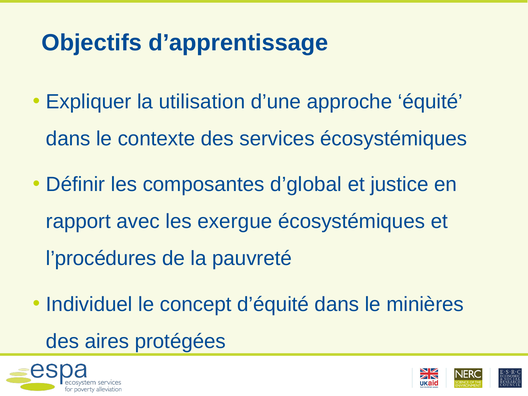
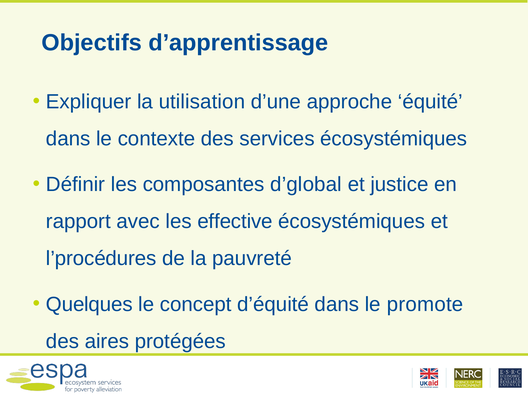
exergue: exergue -> effective
Individuel: Individuel -> Quelques
minières: minières -> promote
